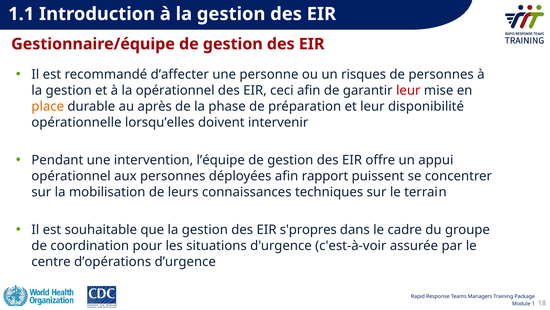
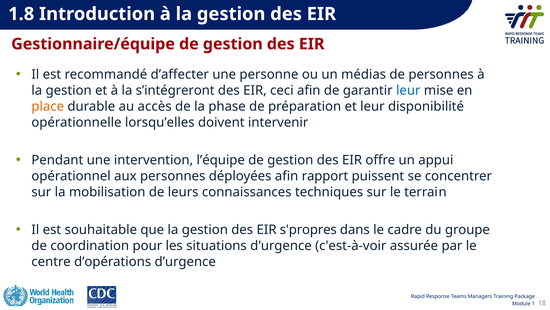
1.1: 1.1 -> 1.8
risques: risques -> médias
la opérationnel: opérationnel -> sʼintégreront
leur at (408, 90) colour: red -> blue
après: après -> accès
